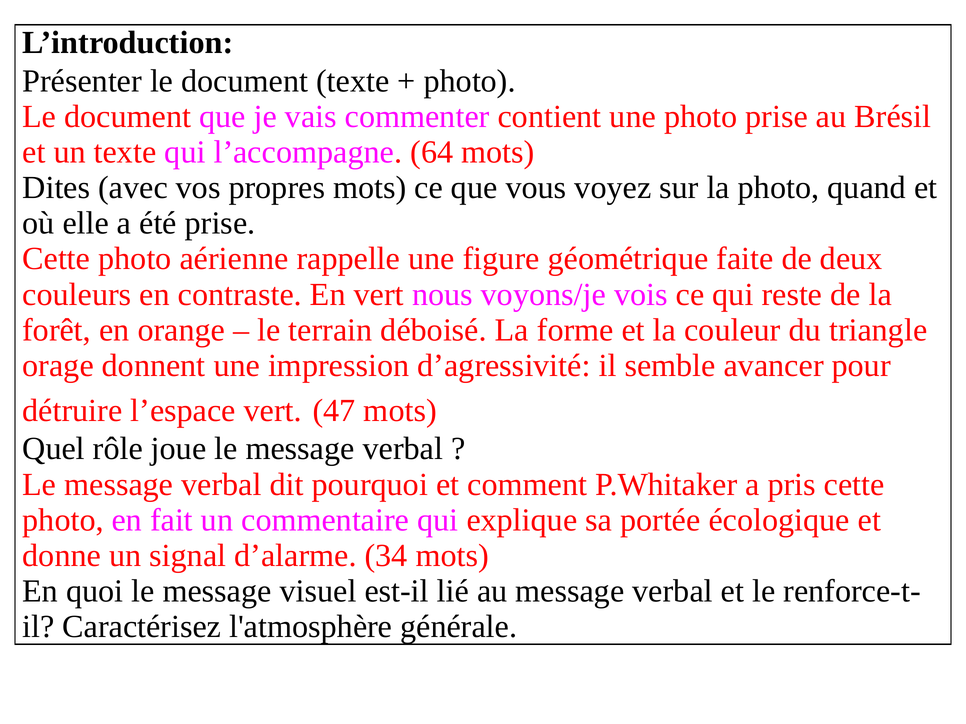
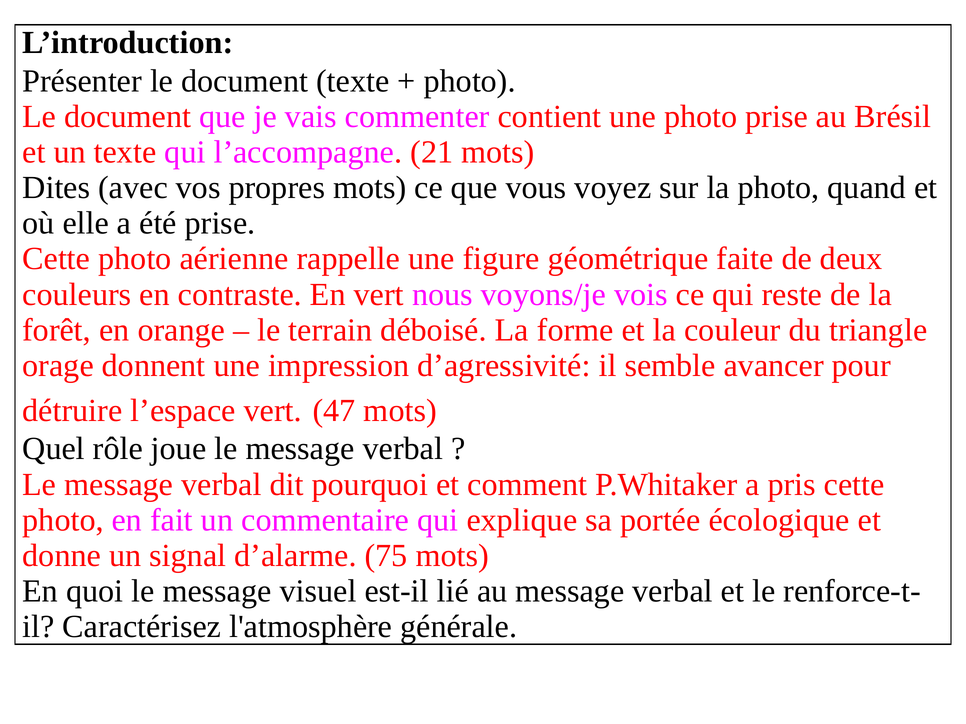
64: 64 -> 21
34: 34 -> 75
